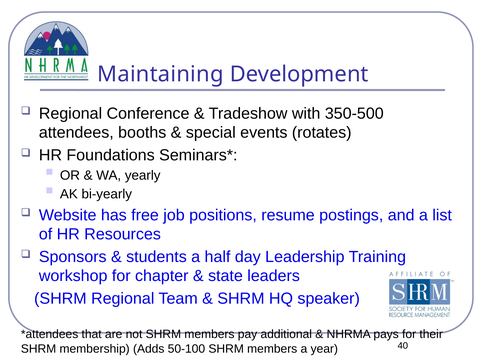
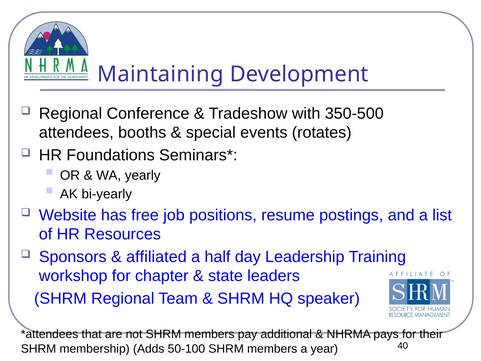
students: students -> affiliated
